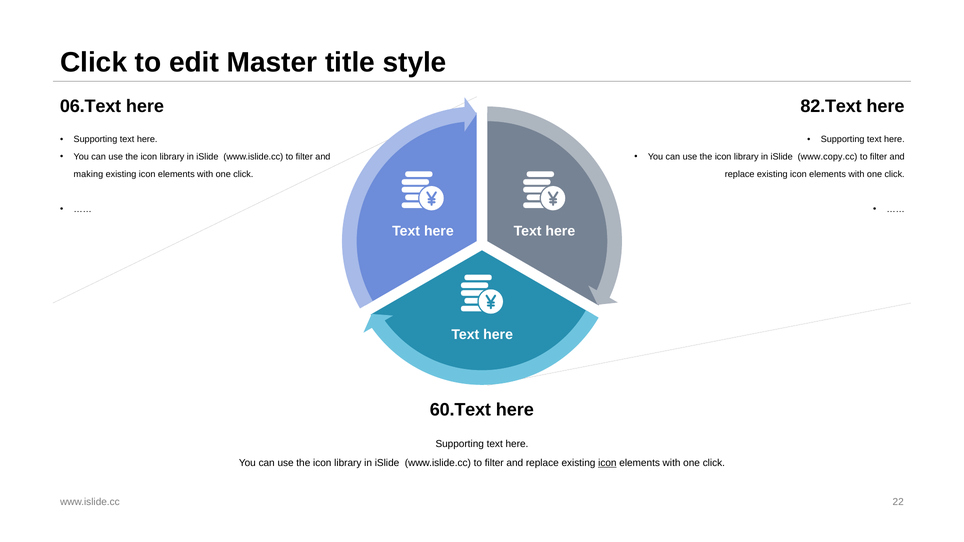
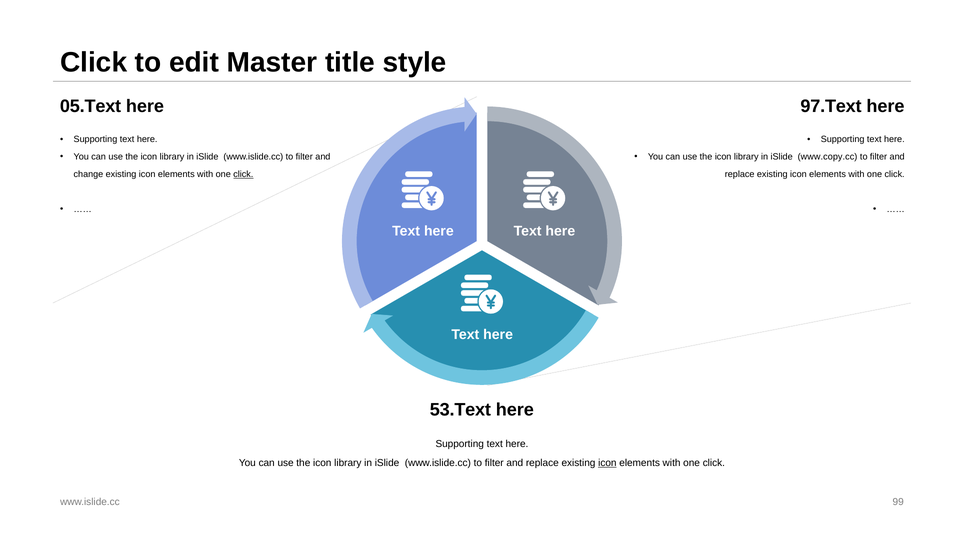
06.Text: 06.Text -> 05.Text
82.Text: 82.Text -> 97.Text
making: making -> change
click at (243, 174) underline: none -> present
60.Text: 60.Text -> 53.Text
22: 22 -> 99
